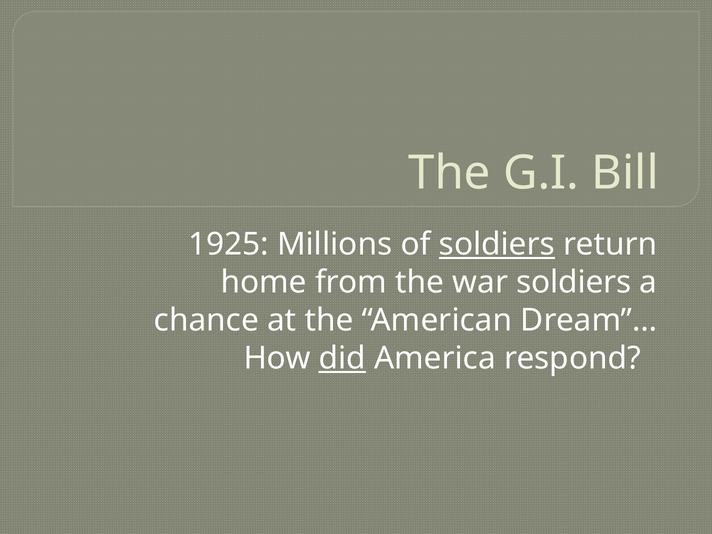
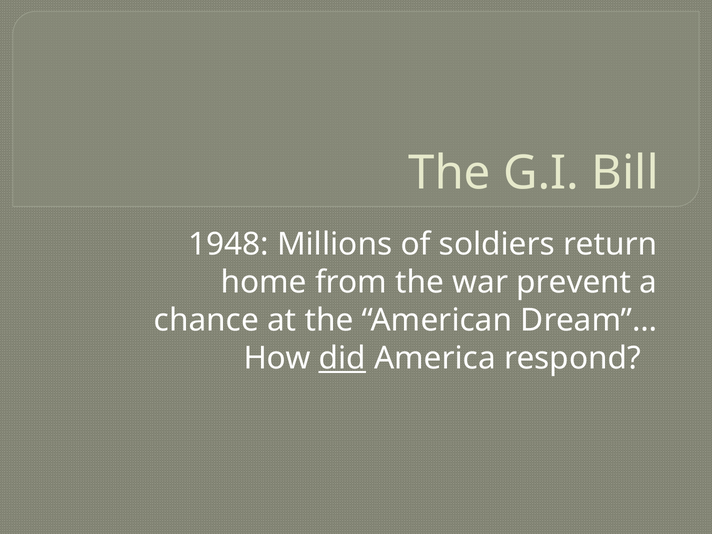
1925: 1925 -> 1948
soldiers at (497, 244) underline: present -> none
war soldiers: soldiers -> prevent
